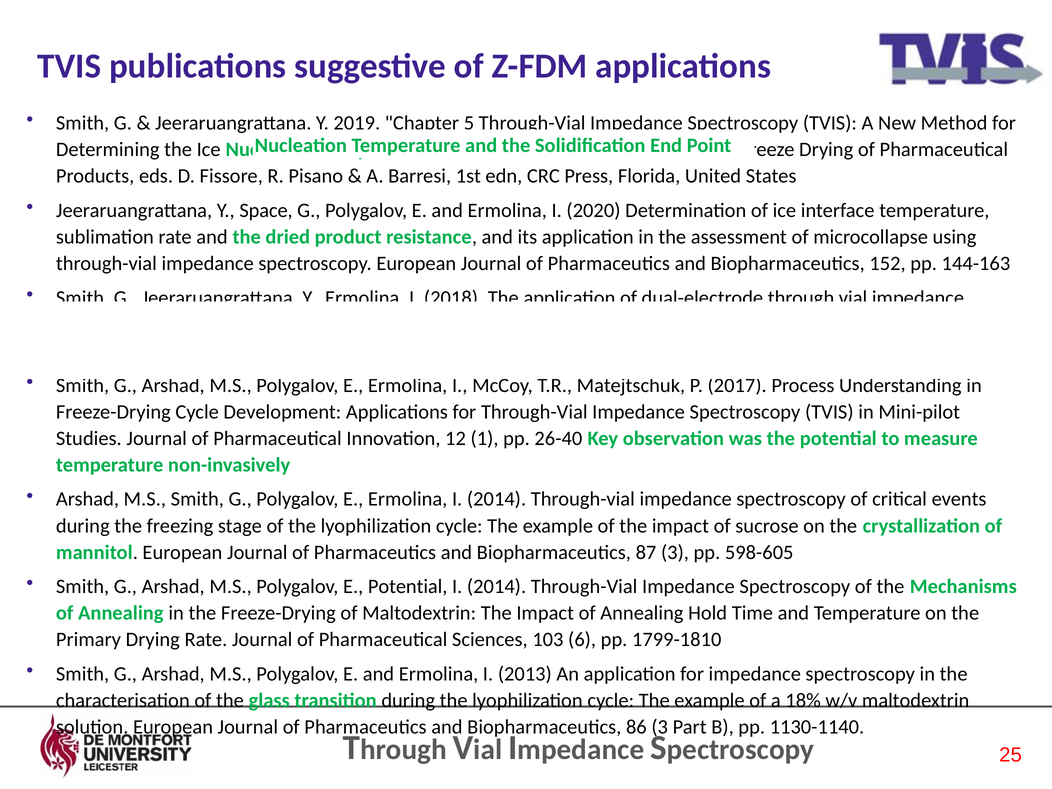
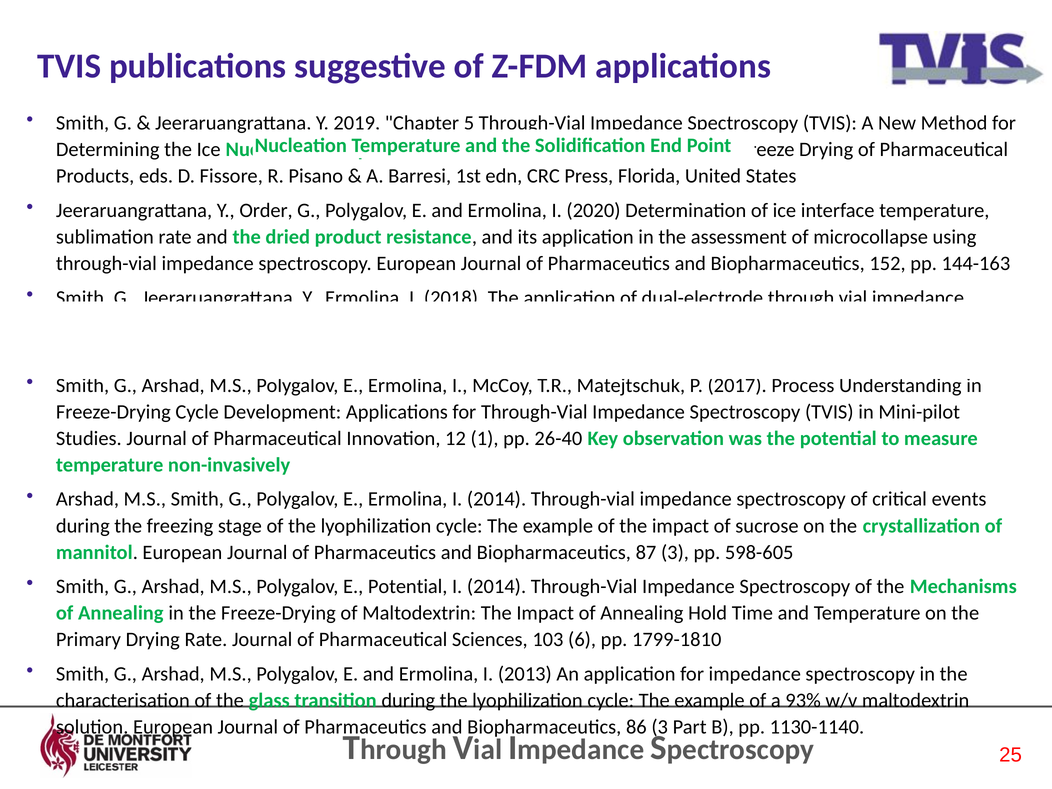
Space: Space -> Order
18%: 18% -> 93%
